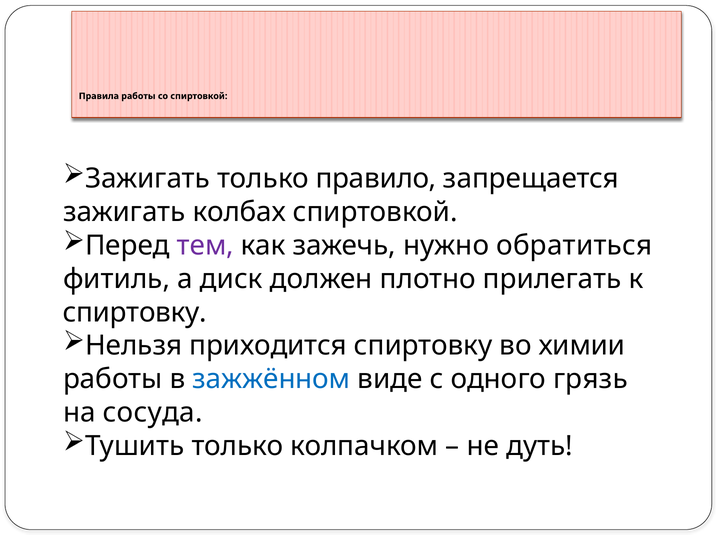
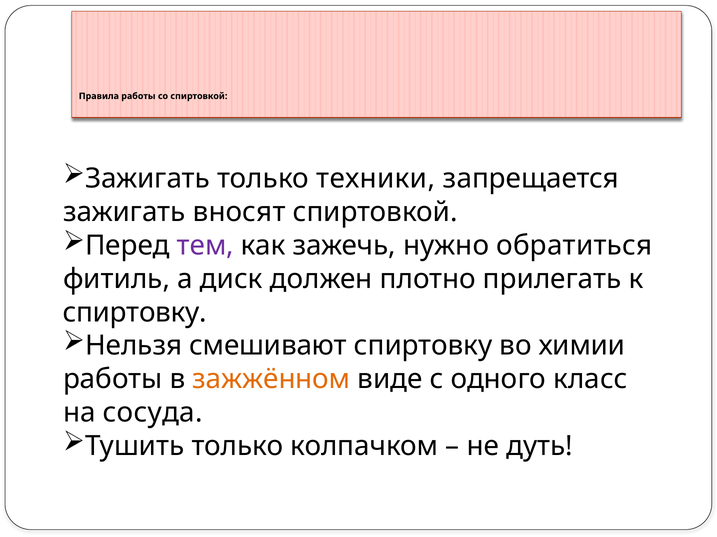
правило: правило -> техники
колбах: колбах -> вносят
приходится: приходится -> смешивают
зажжённом colour: blue -> orange
грязь: грязь -> класс
